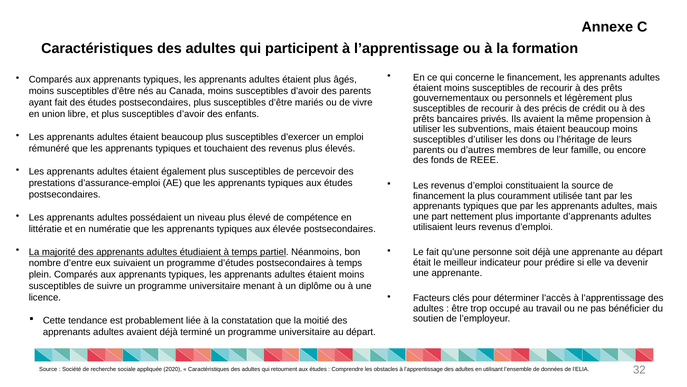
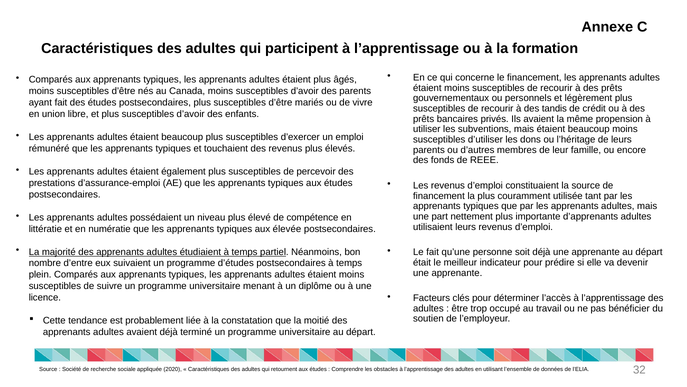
précis: précis -> tandis
